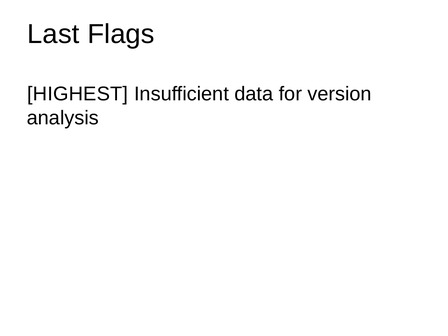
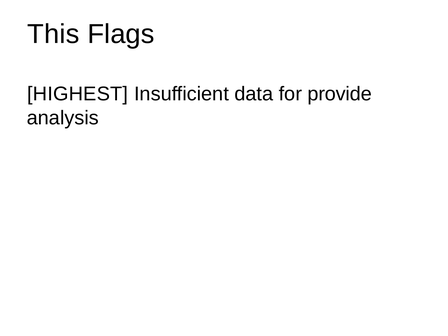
Last: Last -> This
version: version -> provide
